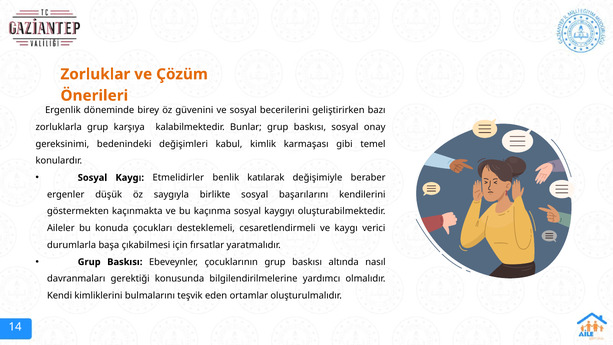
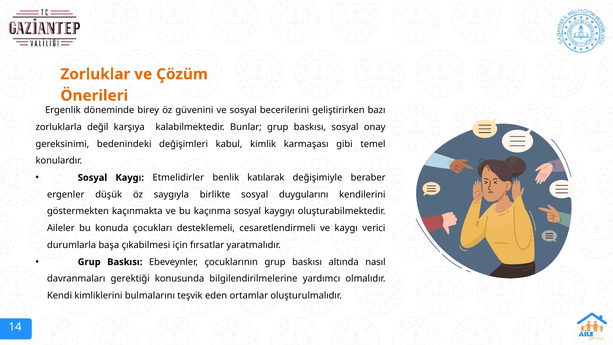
zorluklarla grup: grup -> değil
başarılarını: başarılarını -> duygularını
